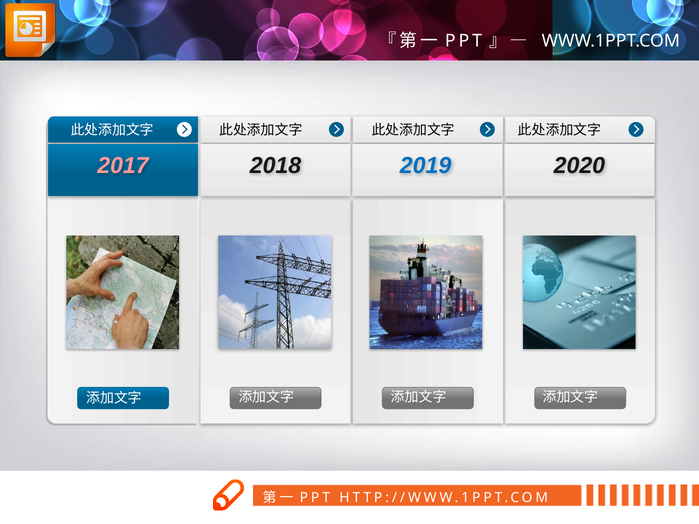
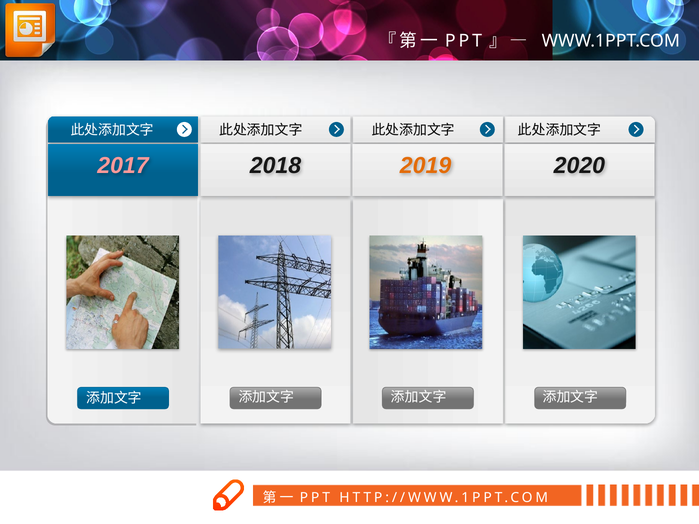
2019 colour: blue -> orange
